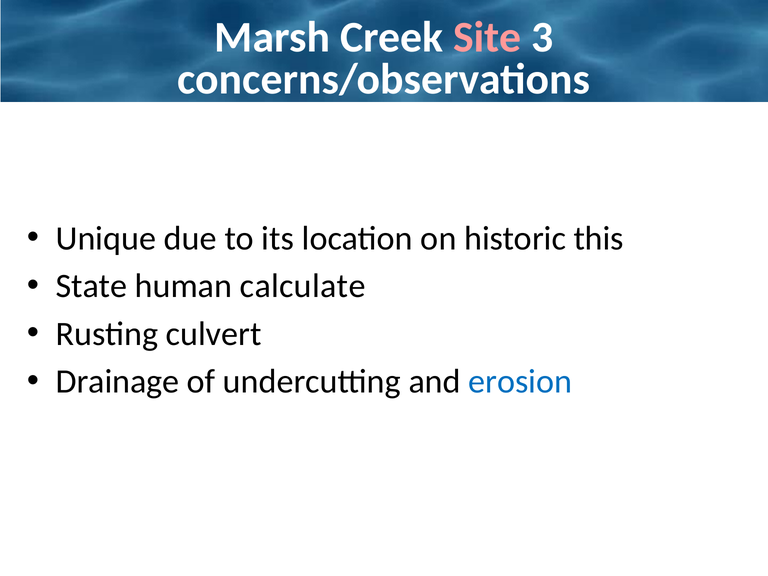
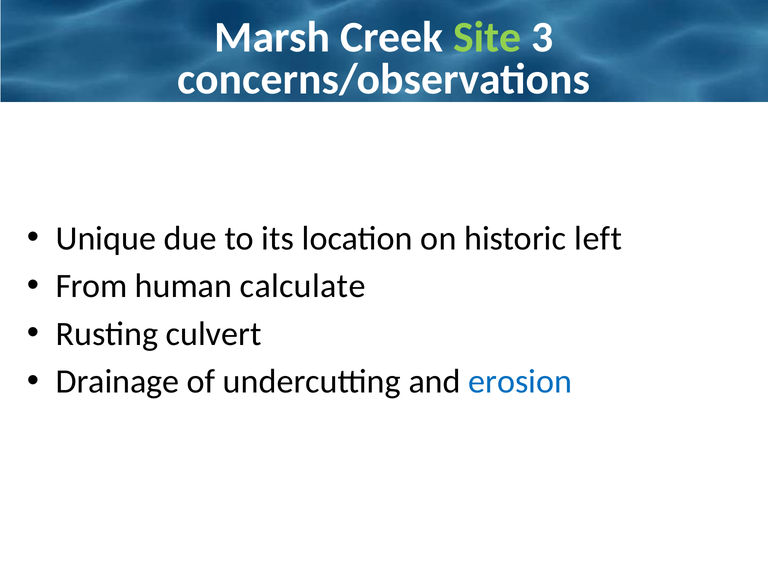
Site colour: pink -> light green
this: this -> left
State: State -> From
